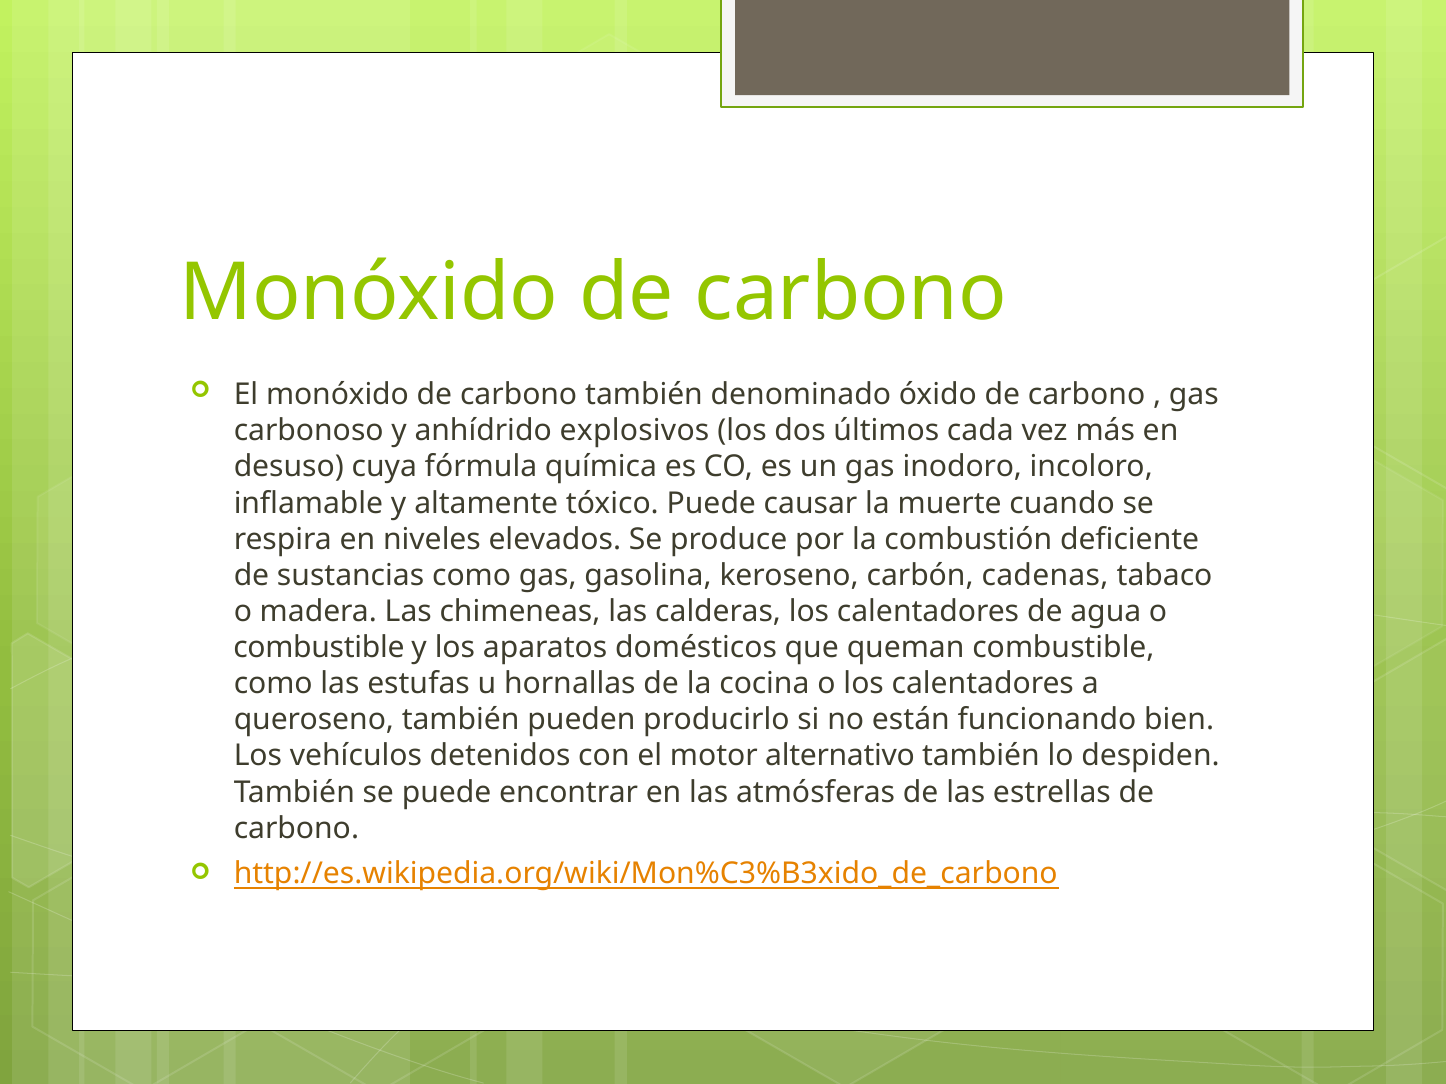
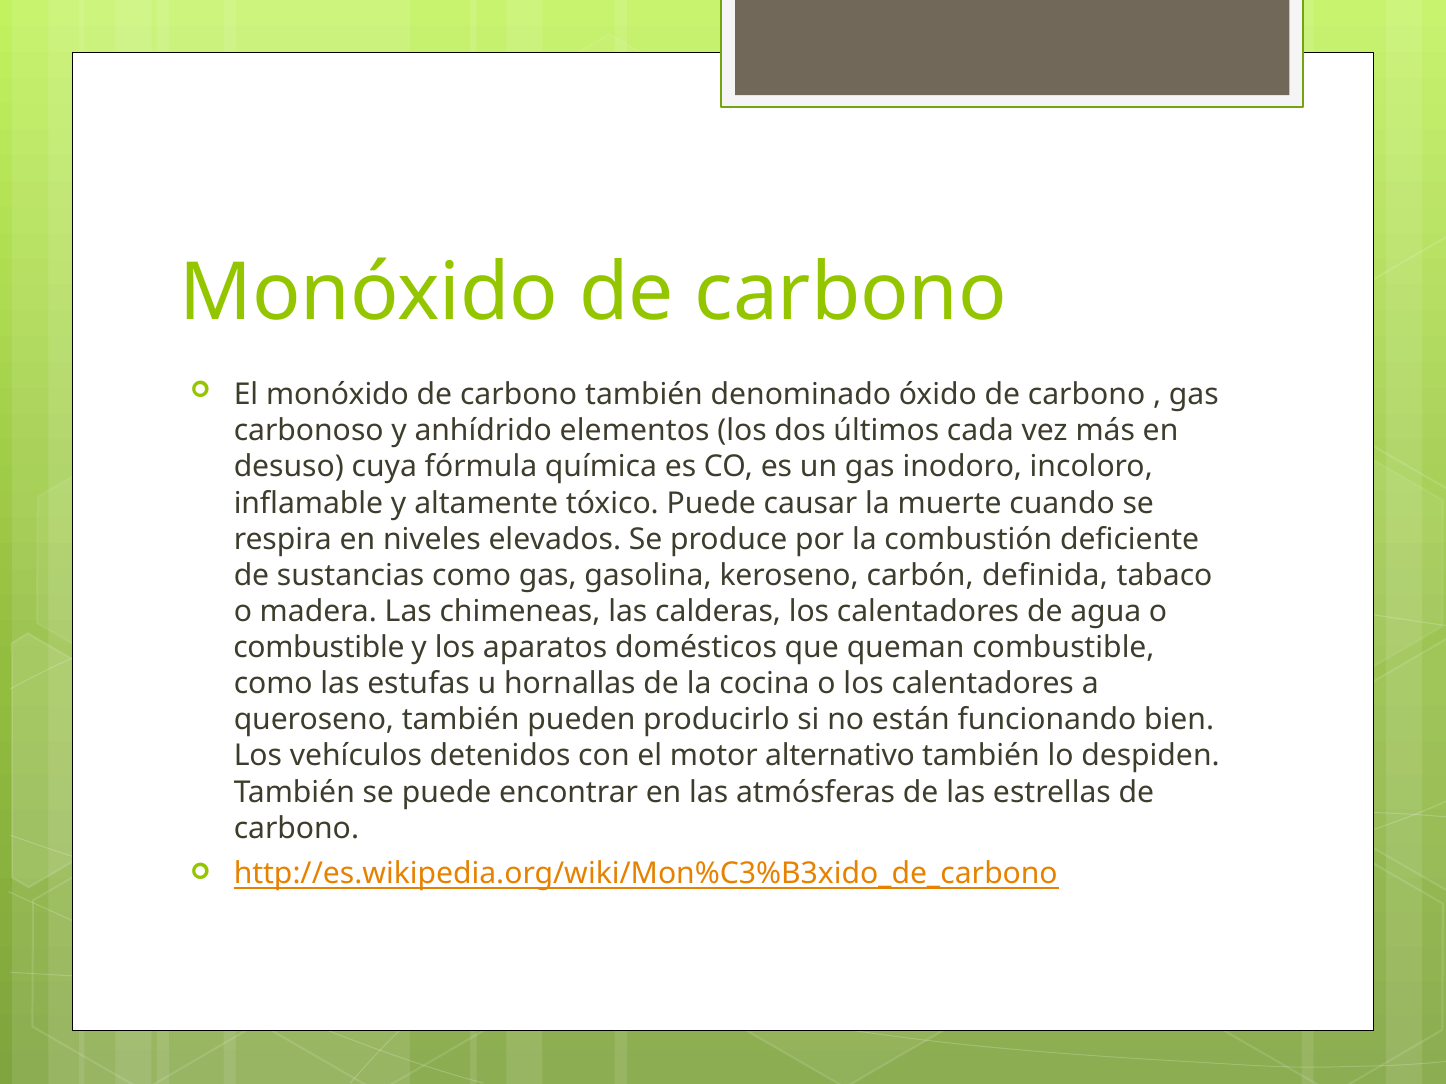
explosivos: explosivos -> elementos
cadenas: cadenas -> definida
